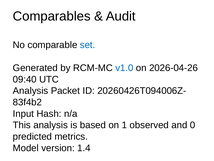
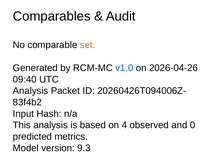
set colour: blue -> orange
1: 1 -> 4
1.4: 1.4 -> 9.3
